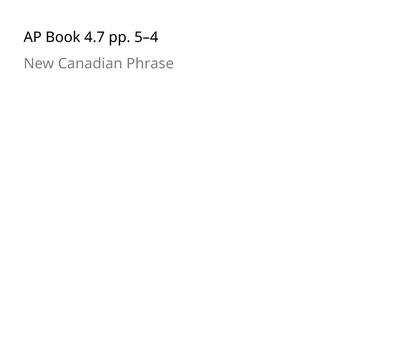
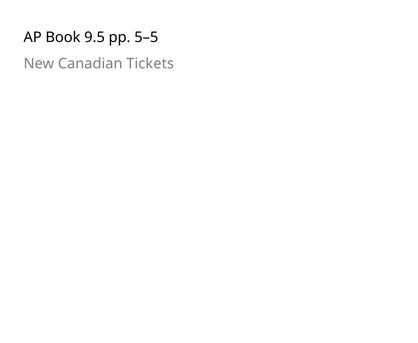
4.7: 4.7 -> 9.5
5–4: 5–4 -> 5–5
Phrase: Phrase -> Tickets
